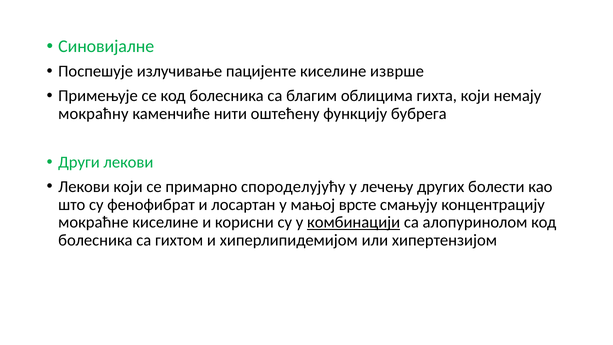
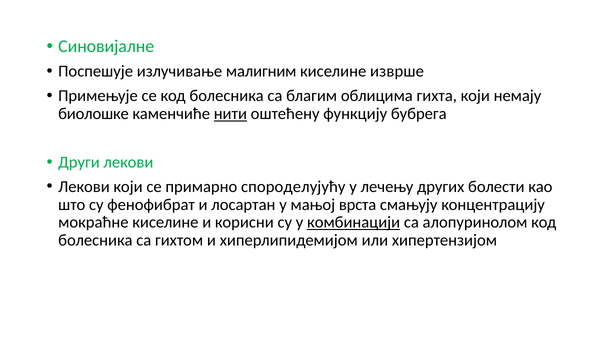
пацијенте: пацијенте -> малигним
мокраћну: мокраћну -> биолошке
нити underline: none -> present
врсте: врсте -> врста
